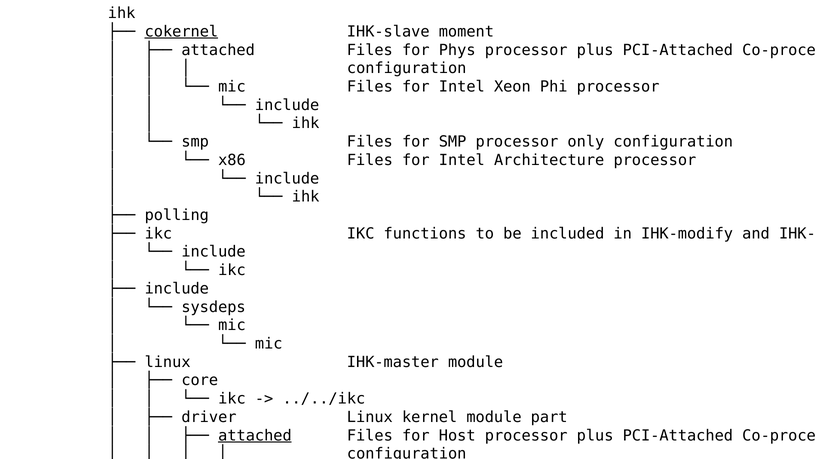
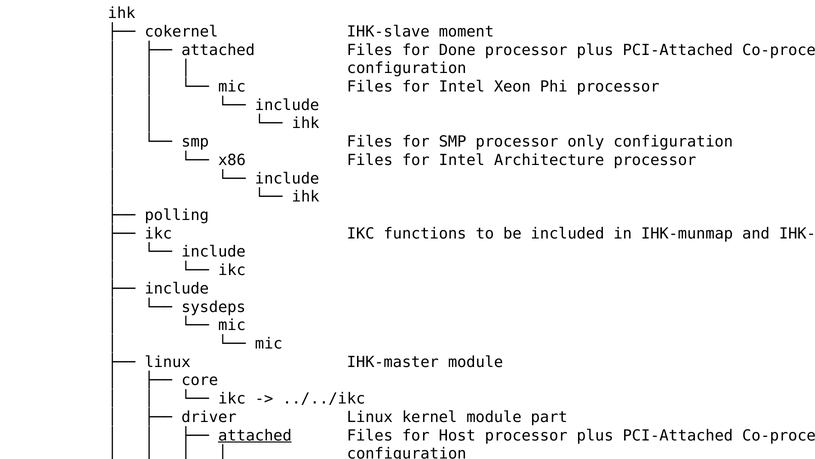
cokernel underline: present -> none
Phys: Phys -> Done
IHK-modify: IHK-modify -> IHK-munmap
